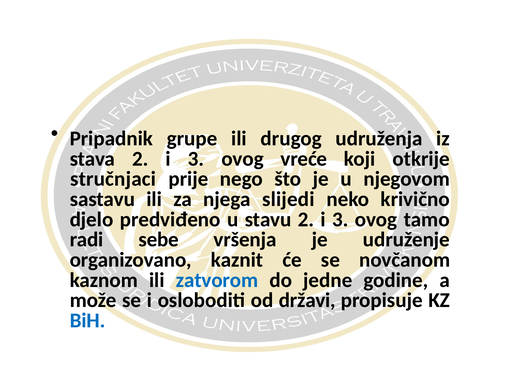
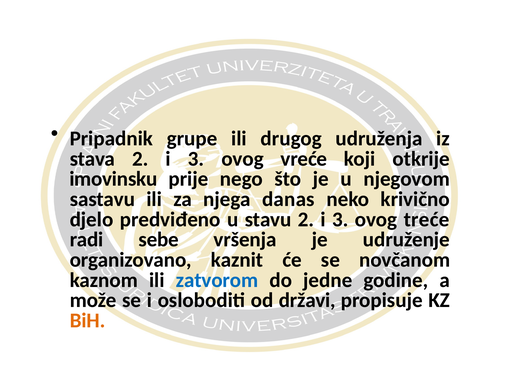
stručnjaci: stručnjaci -> imovinsku
slijedi: slijedi -> danas
tamo: tamo -> treće
BiH colour: blue -> orange
